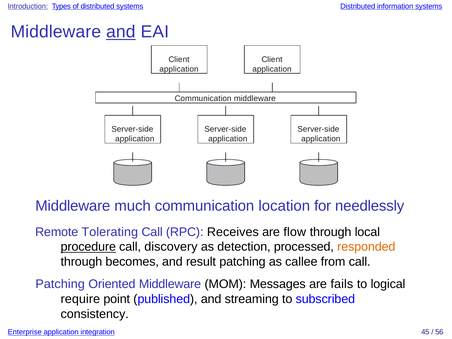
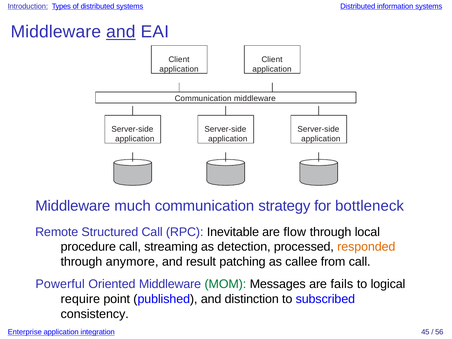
location: location -> strategy
needlessly: needlessly -> bottleneck
Tolerating: Tolerating -> Structured
Receives: Receives -> Inevitable
procedure underline: present -> none
discovery: discovery -> streaming
becomes: becomes -> anymore
Patching at (60, 284): Patching -> Powerful
MOM colour: black -> green
streaming: streaming -> distinction
